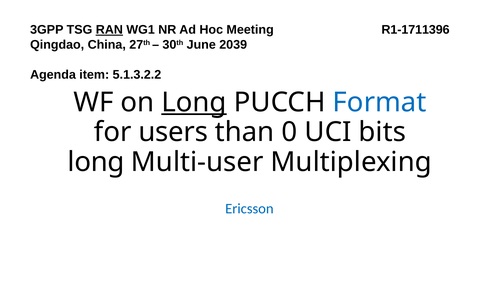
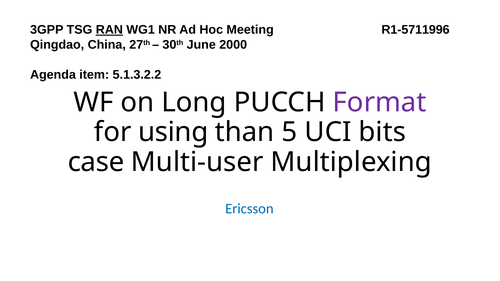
R1-1711396: R1-1711396 -> R1-5711996
2039: 2039 -> 2000
Long at (194, 102) underline: present -> none
Format colour: blue -> purple
users: users -> using
0: 0 -> 5
long at (96, 162): long -> case
